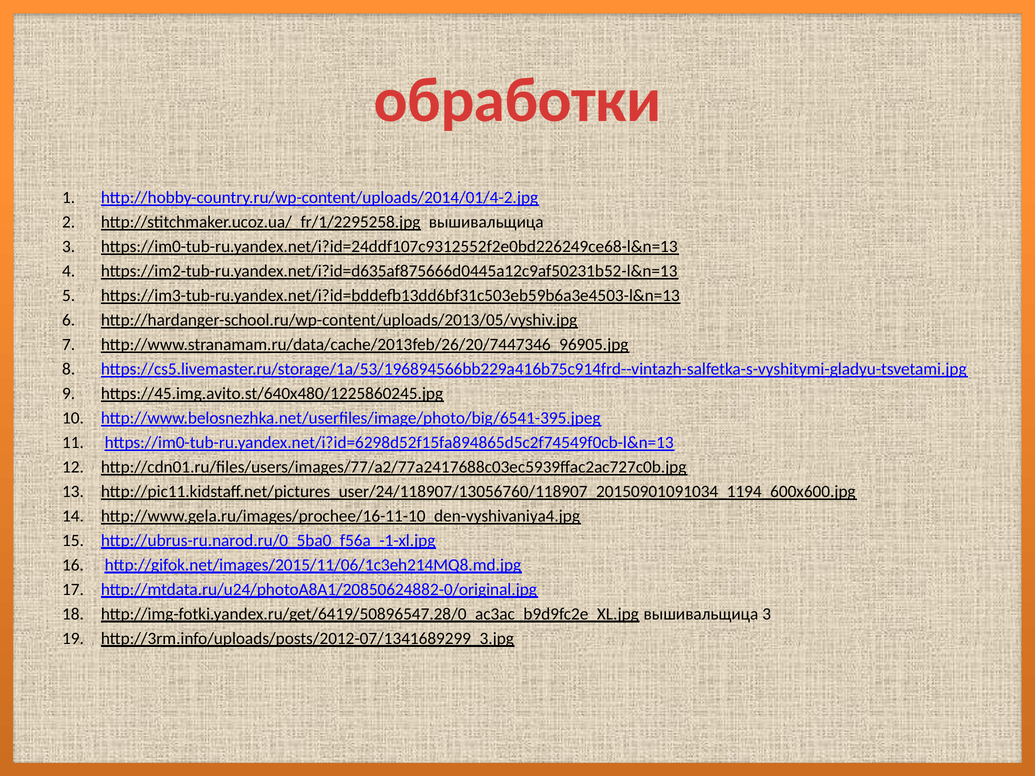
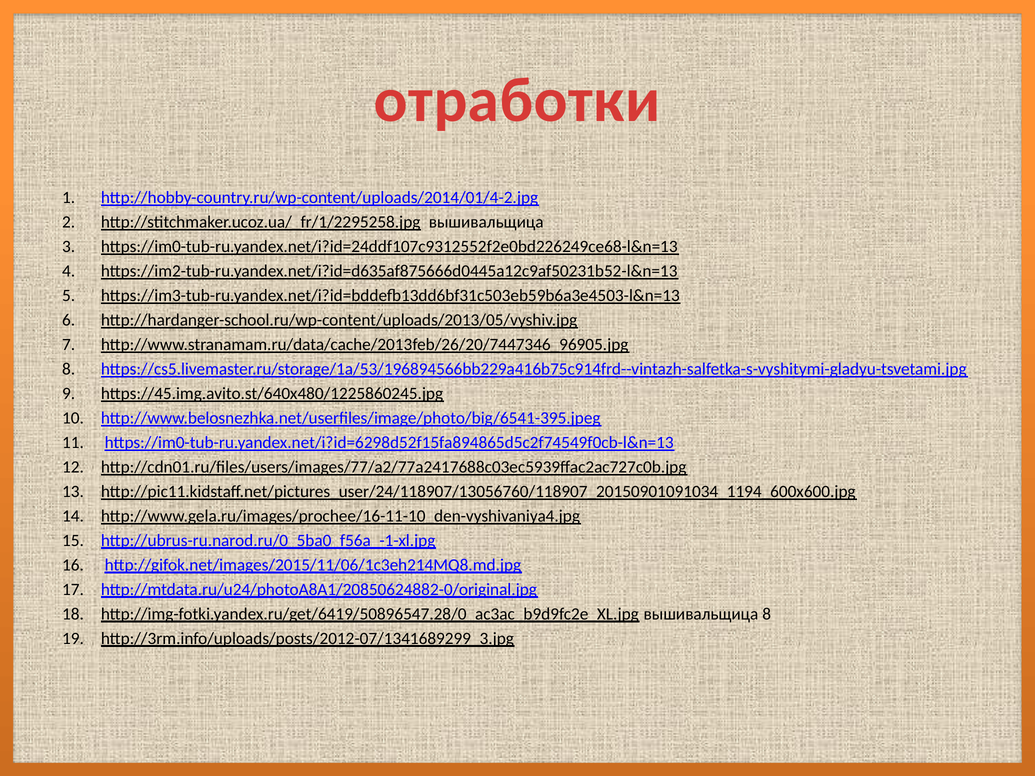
обработки: обработки -> отработки
http://img-fotki.yandex.ru/get/6419/50896547.28/0_ac3ac_b9d9fc2e_XL.jpg вышивальщица 3: 3 -> 8
